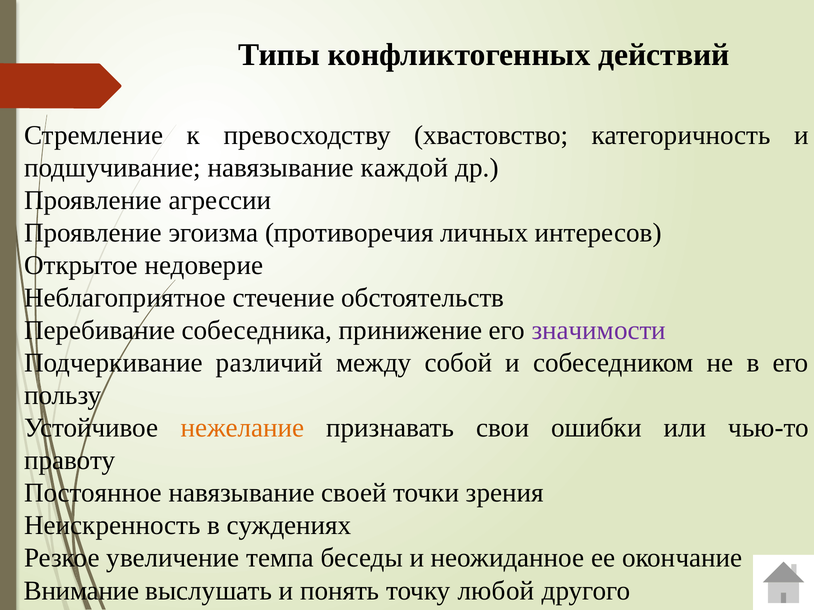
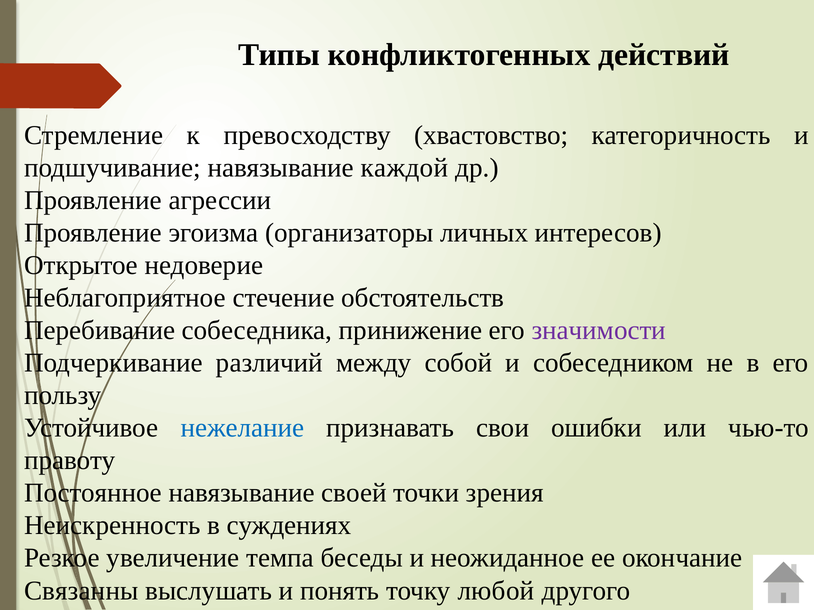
противоречия: противоречия -> организаторы
нежелание colour: orange -> blue
Внимание: Внимание -> Связанны
